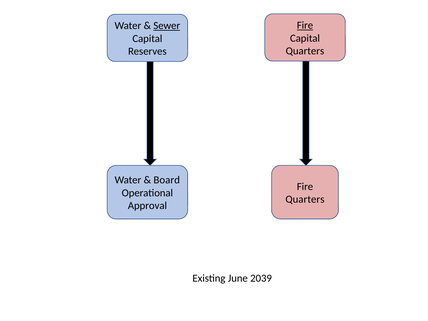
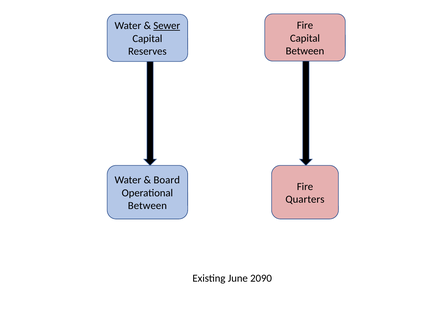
Fire at (305, 25) underline: present -> none
Quarters at (305, 51): Quarters -> Between
Approval at (147, 206): Approval -> Between
2039: 2039 -> 2090
